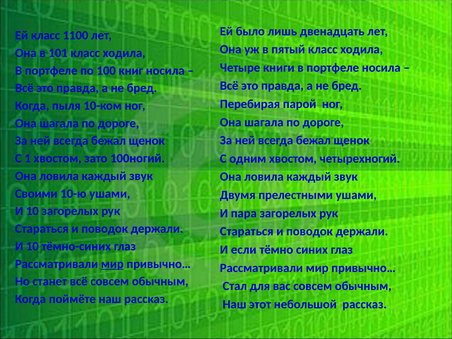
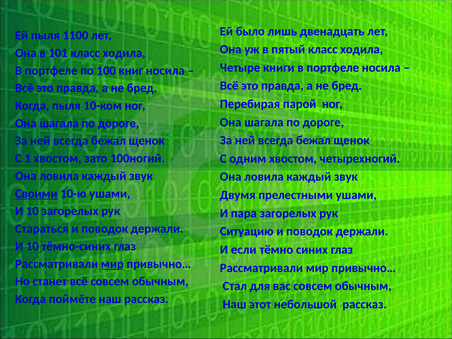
Ей класс: класс -> пыля
Своими underline: none -> present
Стараться at (247, 231): Стараться -> Ситуацию
